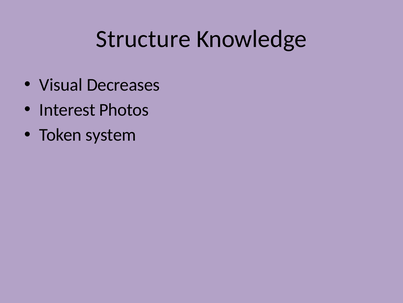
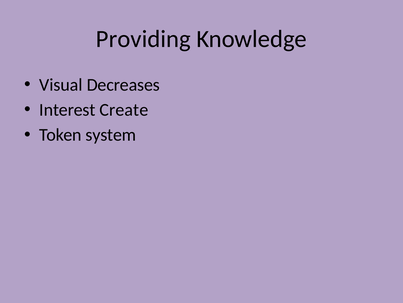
Structure: Structure -> Providing
Photos: Photos -> Create
